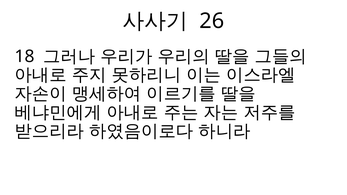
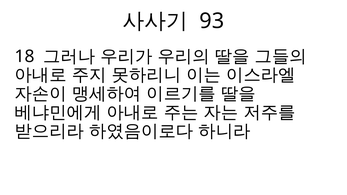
26: 26 -> 93
